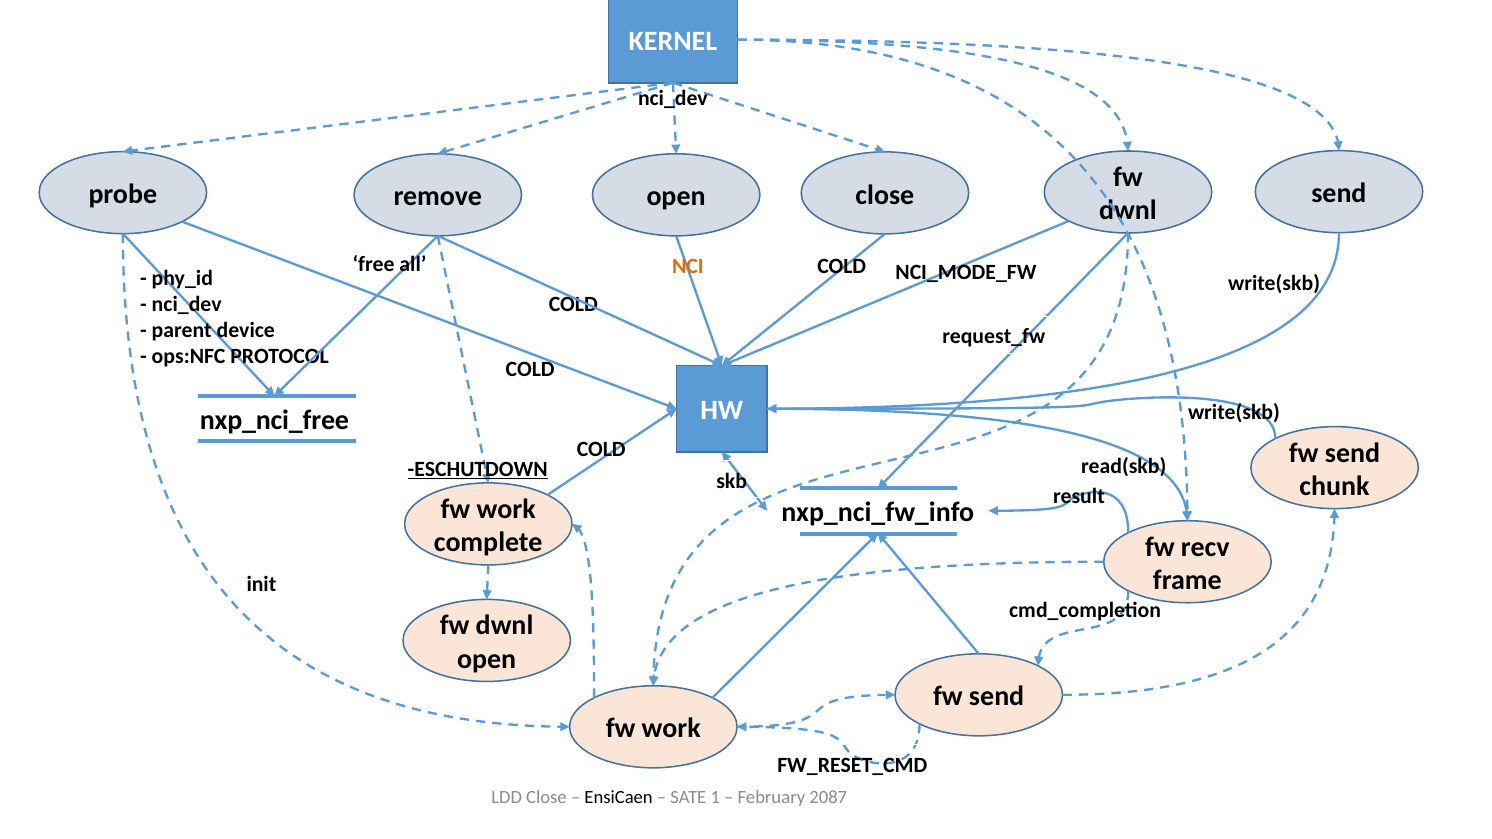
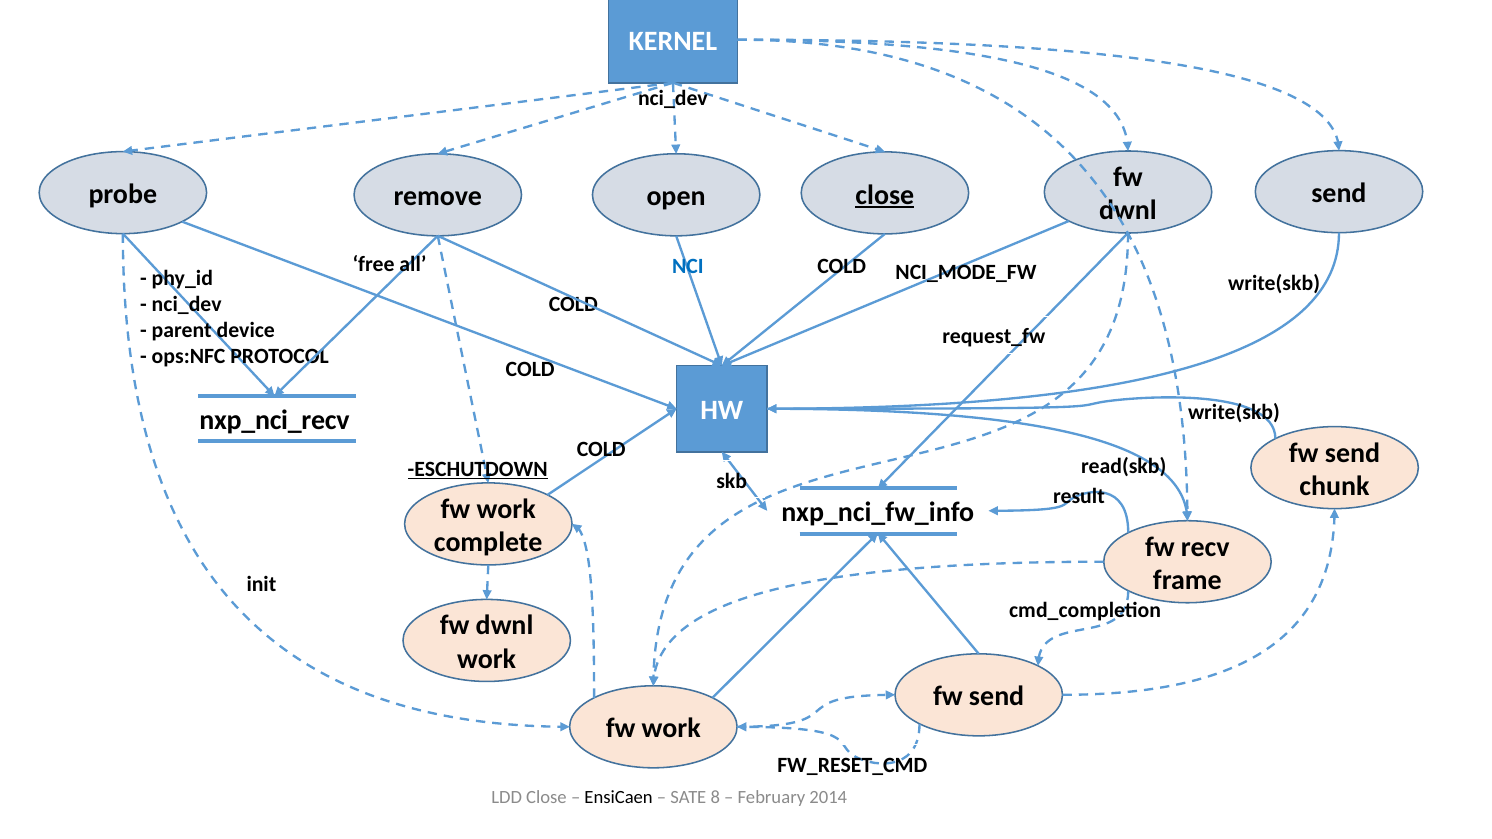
close at (885, 195) underline: none -> present
NCI colour: orange -> blue
nxp_nci_free: nxp_nci_free -> nxp_nci_recv
open at (487, 659): open -> work
1: 1 -> 8
2087: 2087 -> 2014
